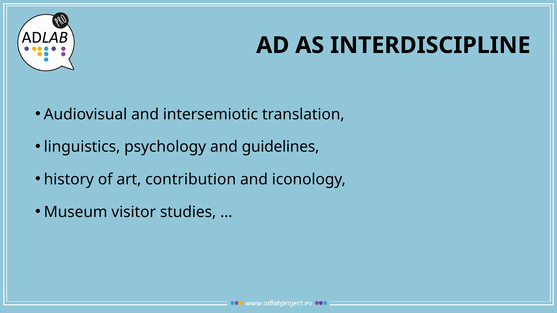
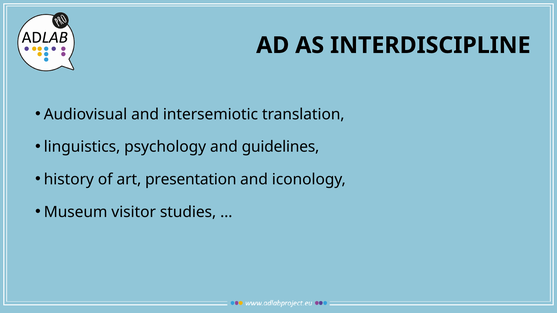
contribution: contribution -> presentation
